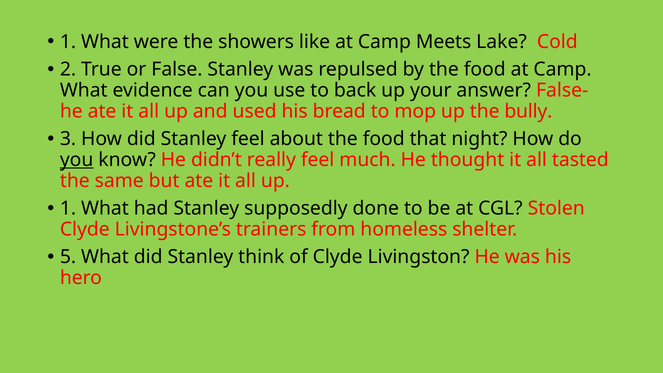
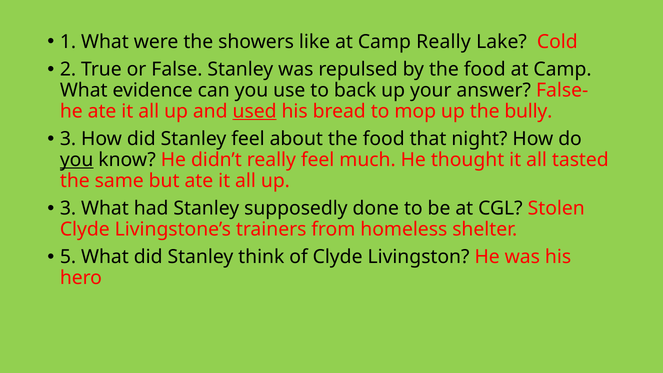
Camp Meets: Meets -> Really
used underline: none -> present
1 at (68, 208): 1 -> 3
